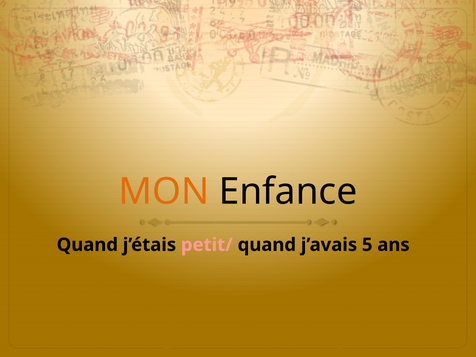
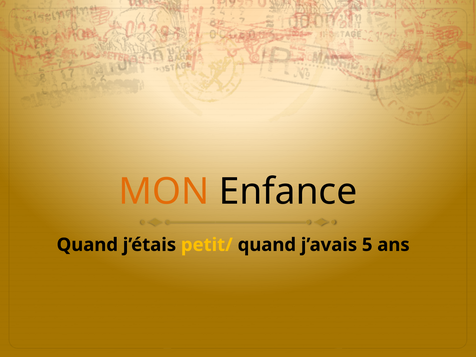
petit/ colour: pink -> yellow
